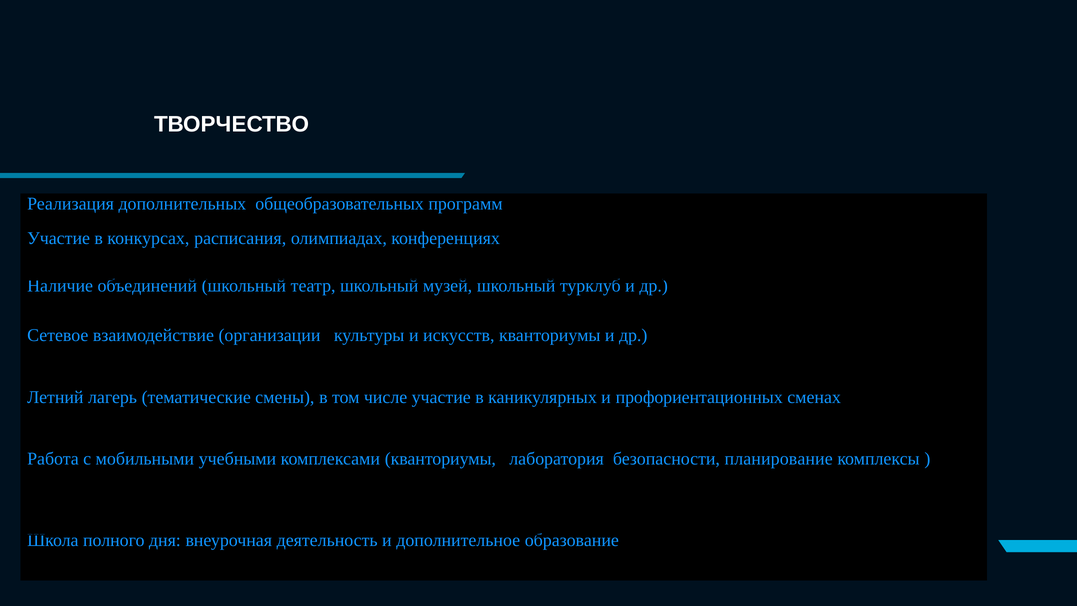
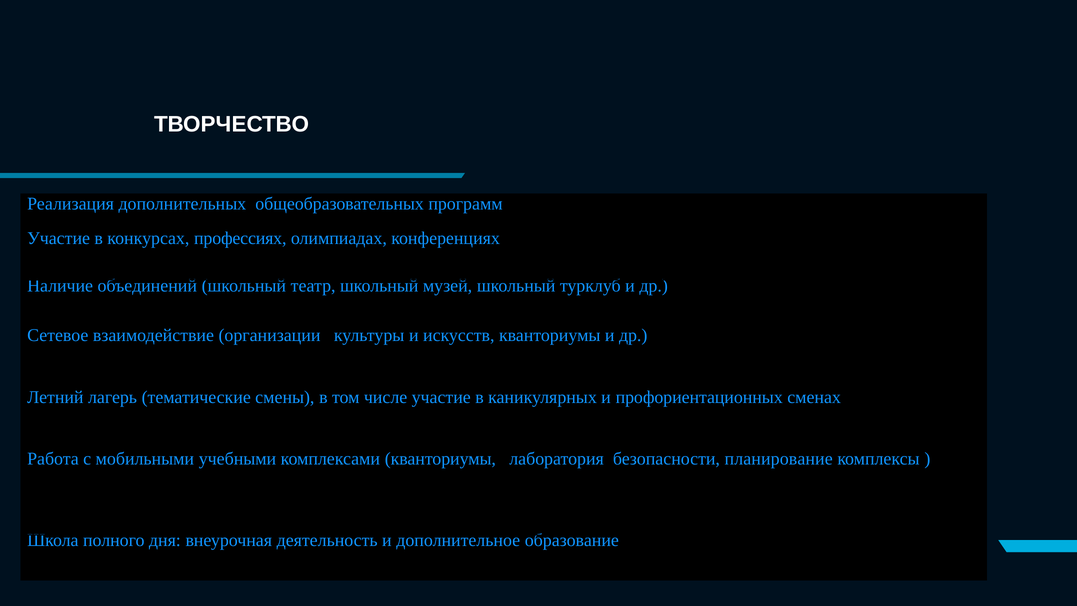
расписания: расписания -> профессиях
